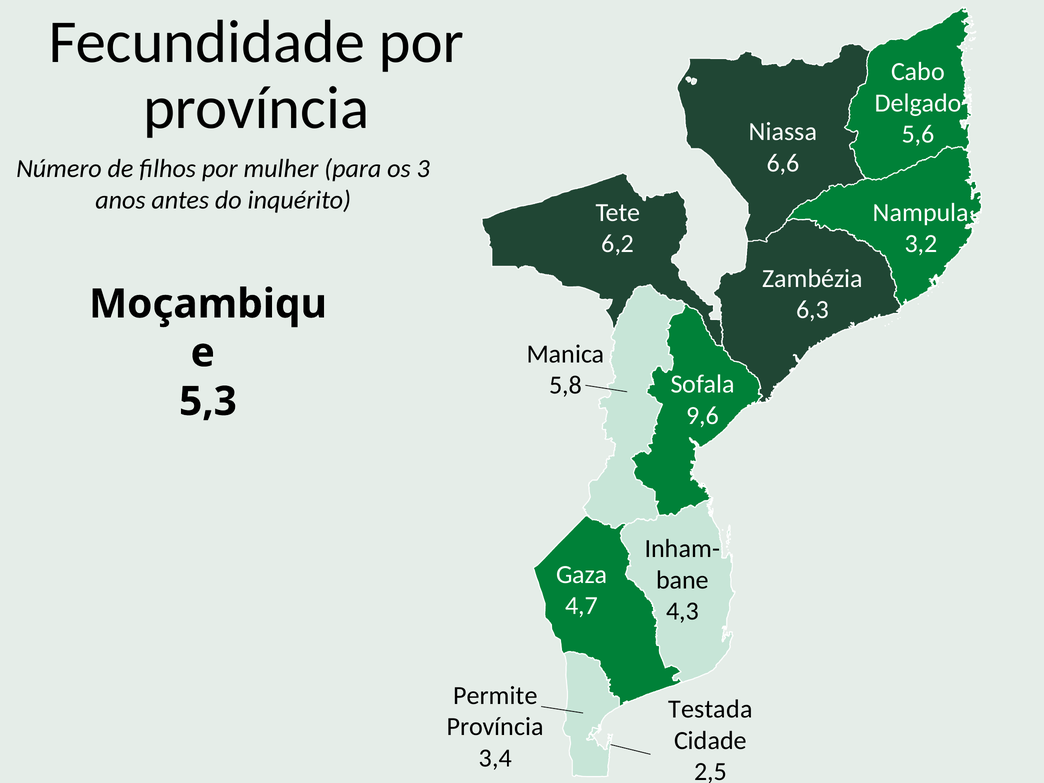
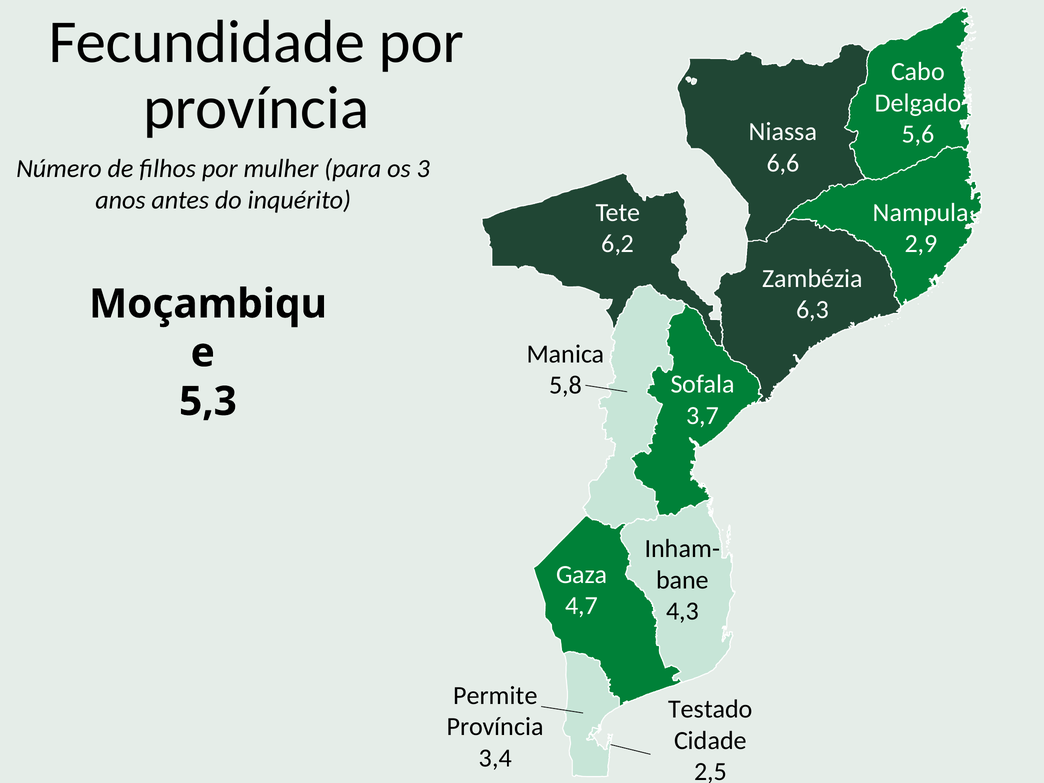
3,2: 3,2 -> 2,9
9,6: 9,6 -> 3,7
Testada: Testada -> Testado
